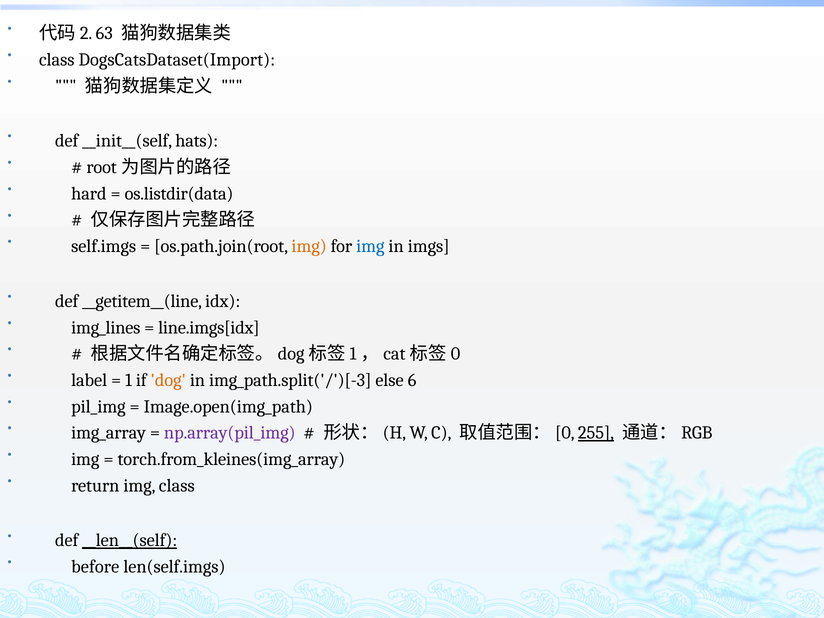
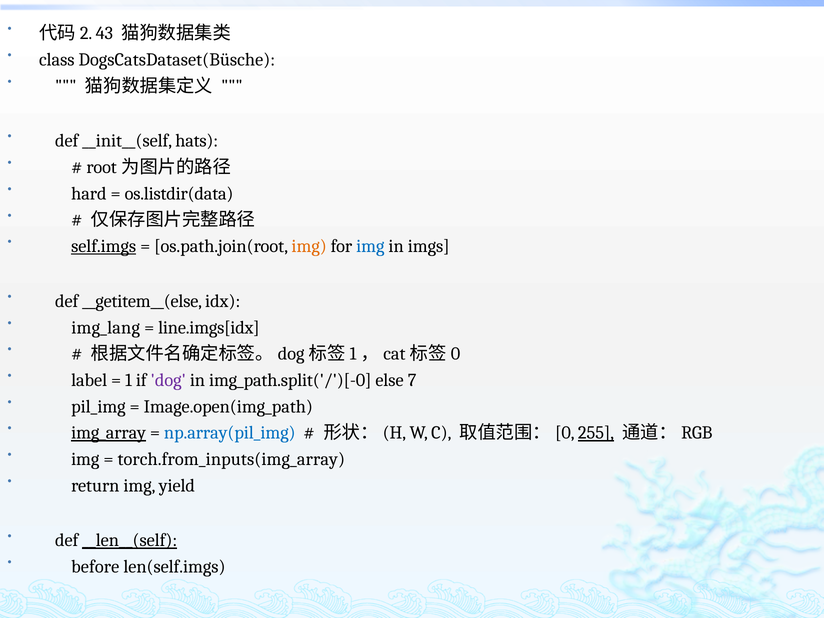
63: 63 -> 43
DogsCatsDataset(Import: DogsCatsDataset(Import -> DogsCatsDataset(Büsche
self.imgs underline: none -> present
__getitem__(line: __getitem__(line -> __getitem__(else
img_lines: img_lines -> img_lang
dog colour: orange -> purple
img_path.split('/')[-3: img_path.split('/')[-3 -> img_path.split('/')[-0
6: 6 -> 7
img_array underline: none -> present
np.array(pil_img colour: purple -> blue
torch.from_kleines(img_array: torch.from_kleines(img_array -> torch.from_inputs(img_array
img class: class -> yield
